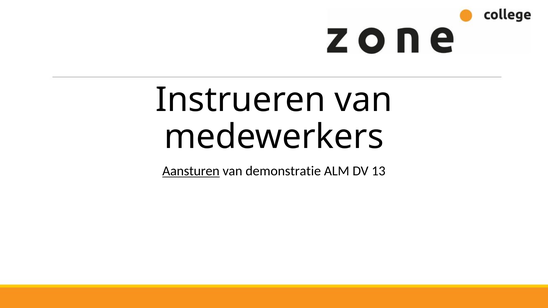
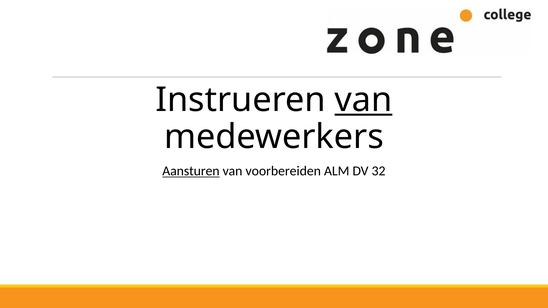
van at (363, 100) underline: none -> present
demonstratie: demonstratie -> voorbereiden
13: 13 -> 32
